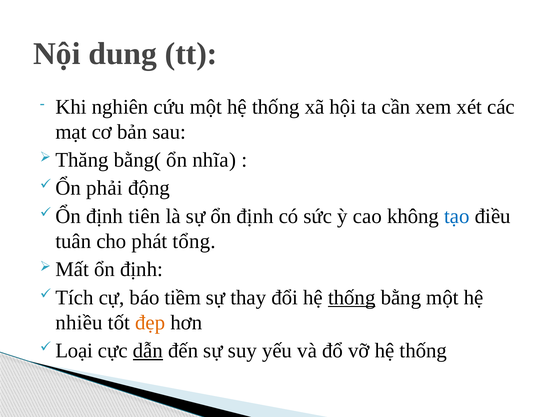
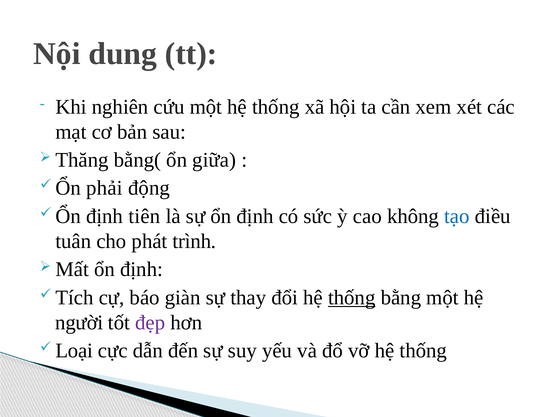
nhĩa: nhĩa -> giữa
tổng: tổng -> trình
tiềm: tiềm -> giàn
nhiều: nhiều -> người
đẹp colour: orange -> purple
dẫn underline: present -> none
